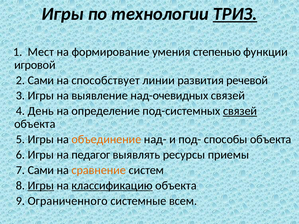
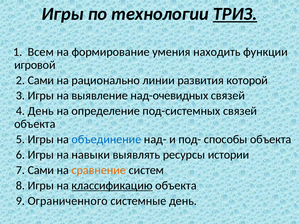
Мест: Мест -> Всем
степенью: степенью -> находить
способствует: способствует -> рационально
речевой: речевой -> которой
связей at (240, 111) underline: present -> none
объединение colour: orange -> blue
педагог: педагог -> навыки
приемы: приемы -> истории
Игры at (41, 186) underline: present -> none
системные всем: всем -> день
